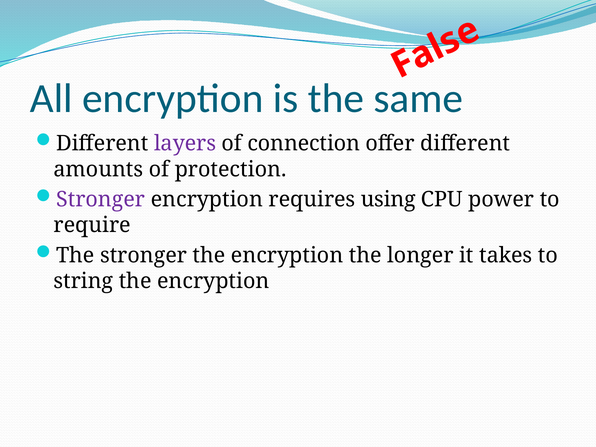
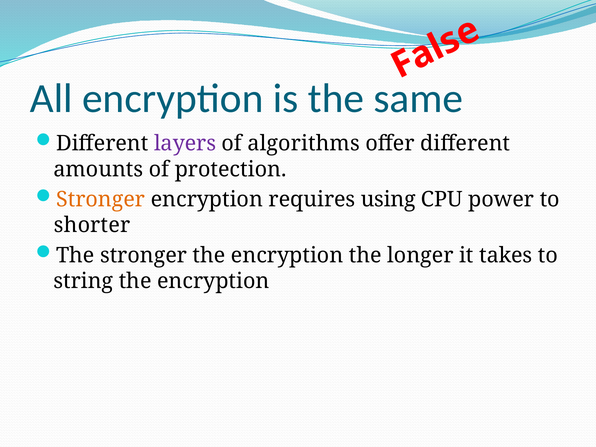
connection: connection -> algorithms
Stronger at (101, 199) colour: purple -> orange
require: require -> shorter
